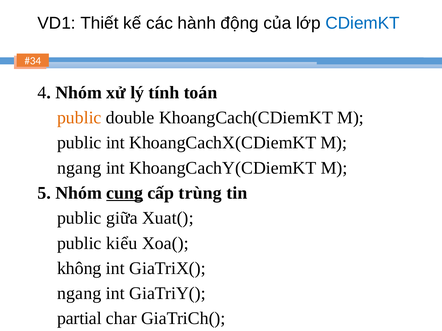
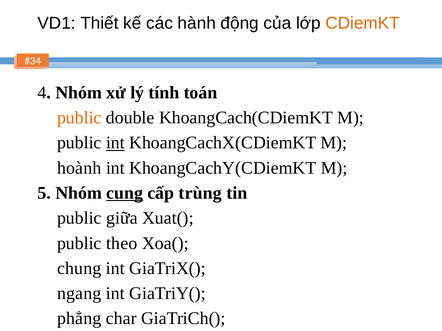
CDiemKT colour: blue -> orange
int at (115, 143) underline: none -> present
ngang at (79, 168): ngang -> hoành
kiểu: kiểu -> theo
không: không -> chung
partial: partial -> phẳng
